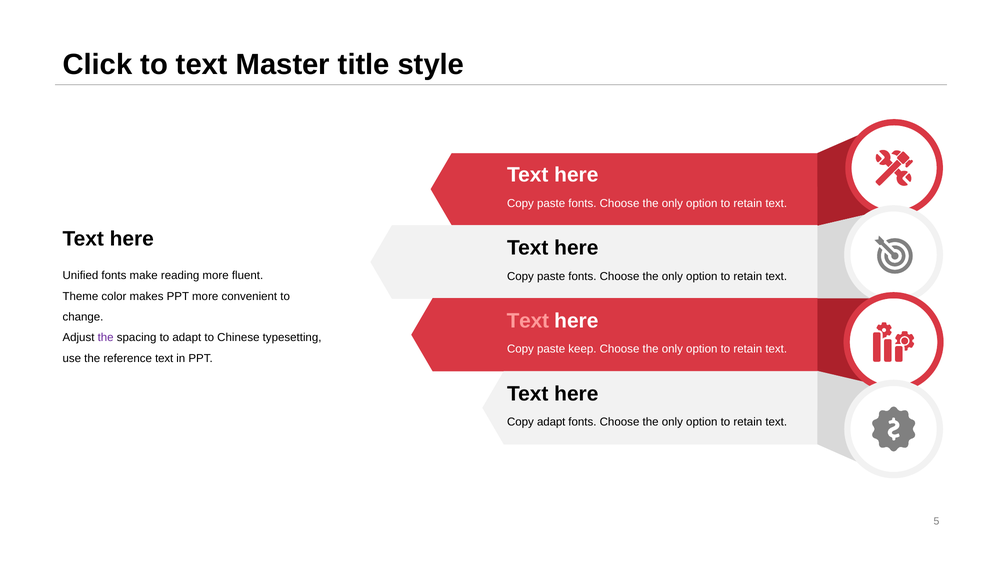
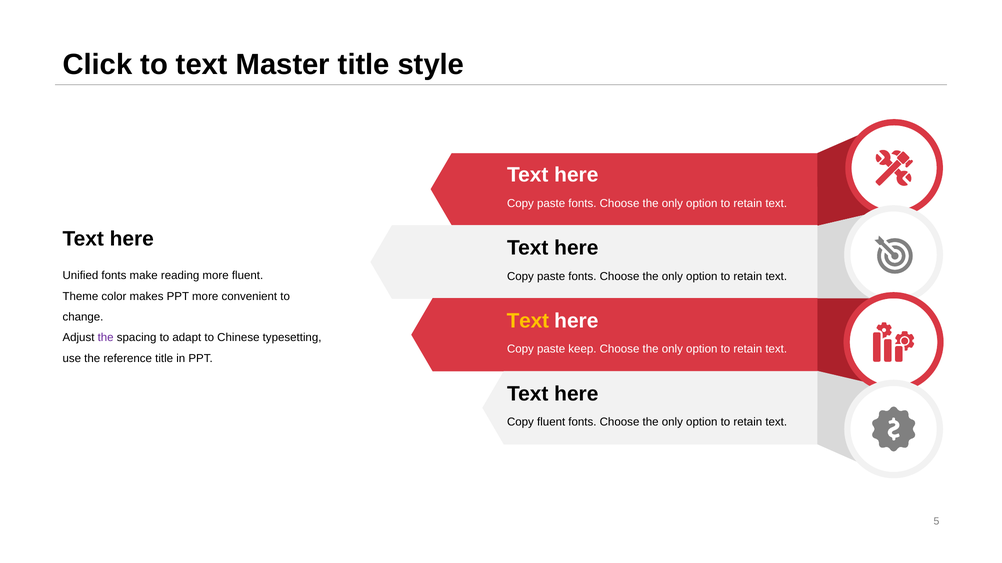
Text at (528, 321) colour: pink -> yellow
reference text: text -> title
Copy adapt: adapt -> fluent
